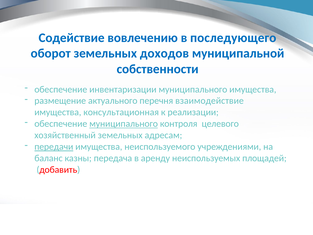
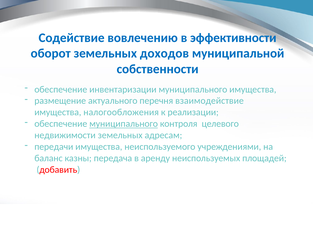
последующего: последующего -> эффективности
консультационная: консультационная -> налогообложения
хозяйственный: хозяйственный -> недвижимости
передачи underline: present -> none
